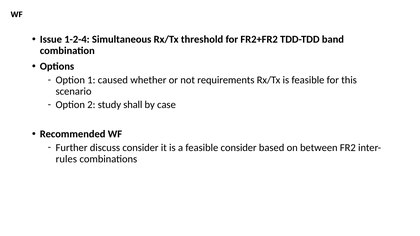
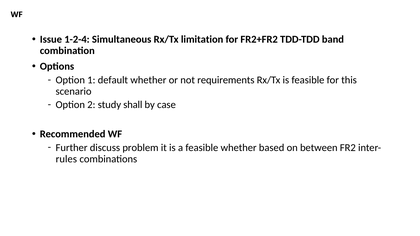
threshold: threshold -> limitation
caused: caused -> default
discuss consider: consider -> problem
feasible consider: consider -> whether
